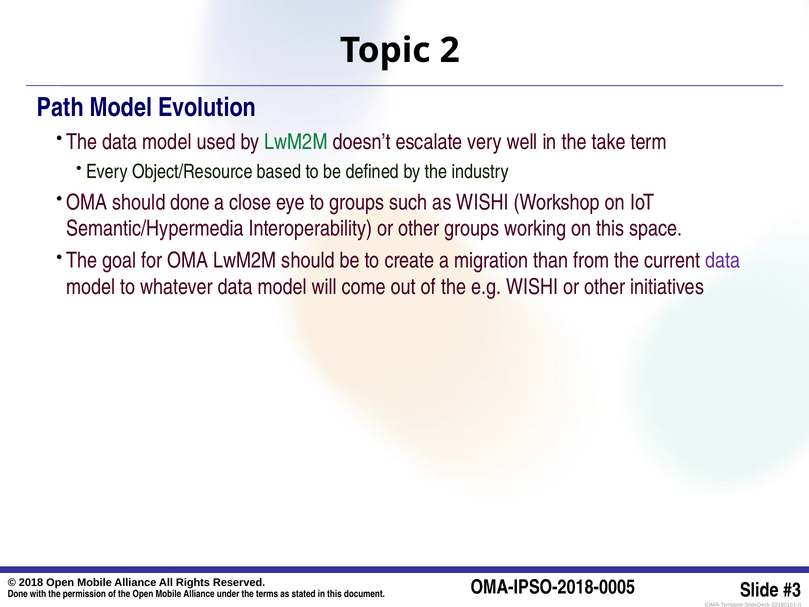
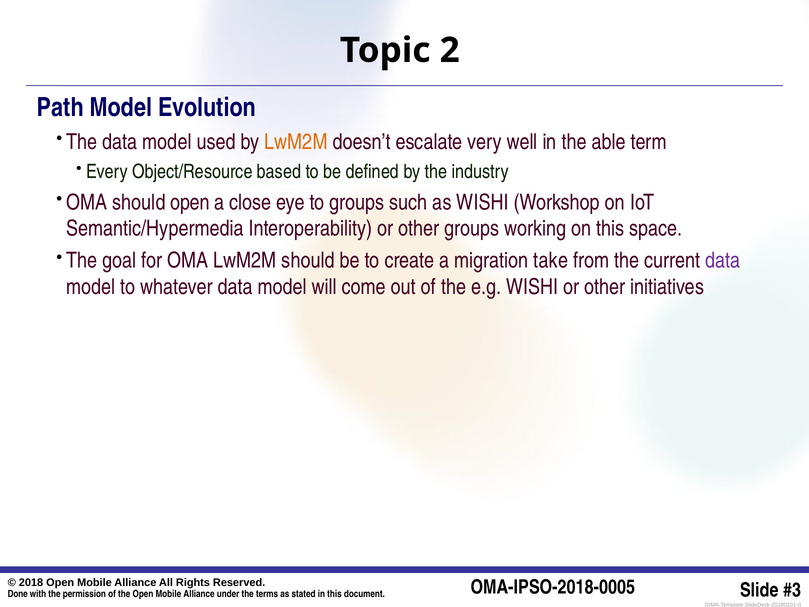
LwM2M at (296, 142) colour: green -> orange
take: take -> able
should done: done -> open
than: than -> take
